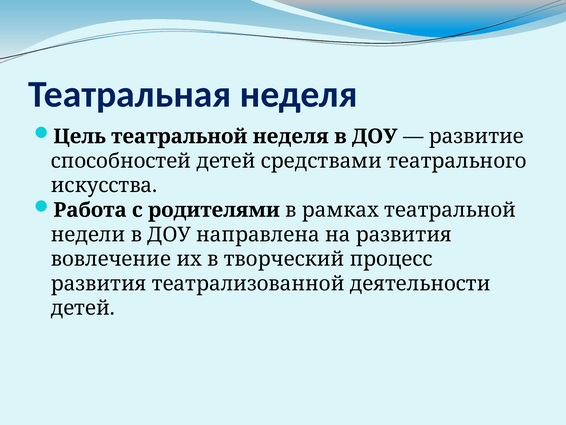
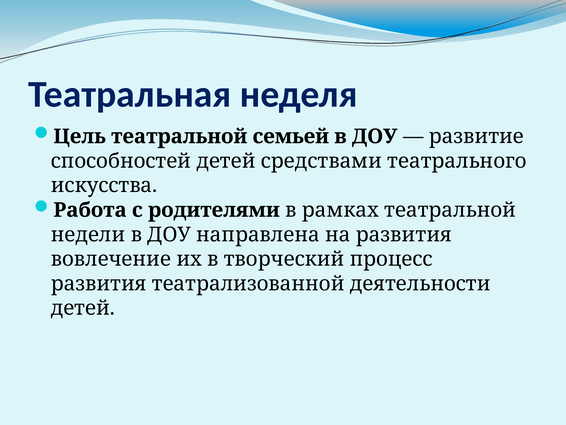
театральной неделя: неделя -> семьей
